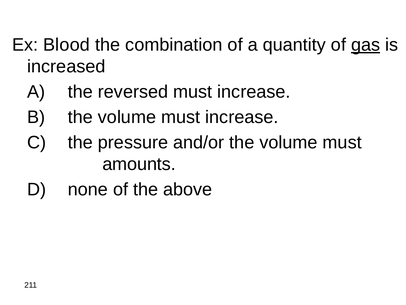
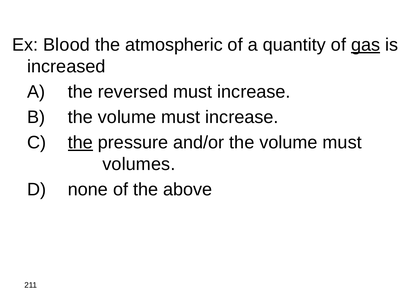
combination: combination -> atmospheric
the at (80, 142) underline: none -> present
amounts: amounts -> volumes
